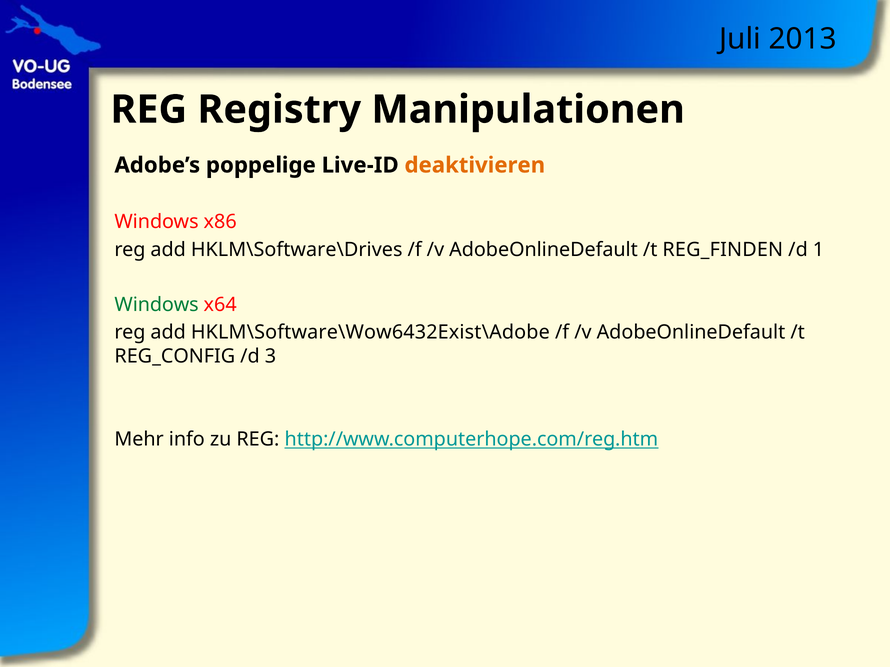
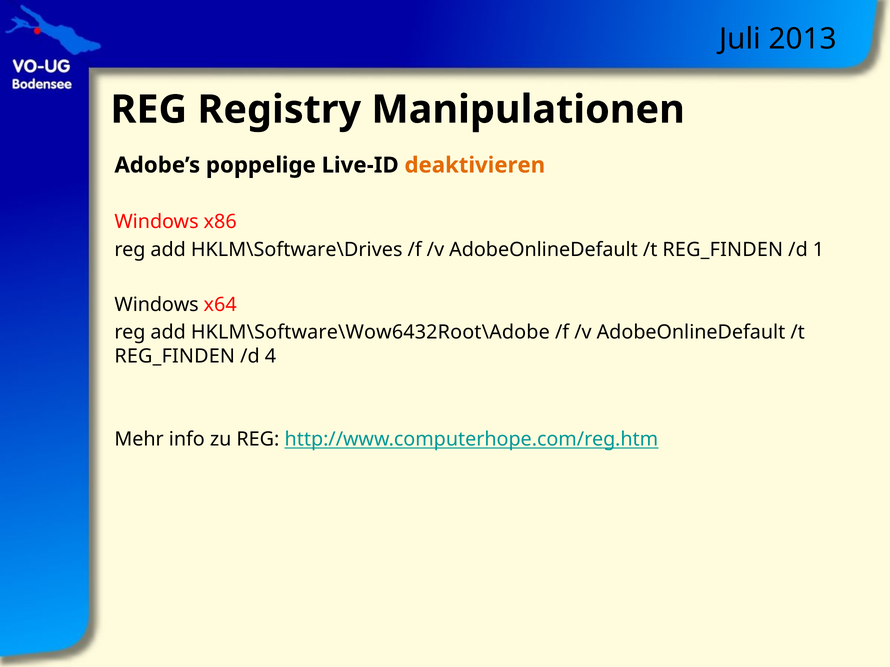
Windows at (157, 305) colour: green -> black
HKLM\Software\Wow6432Exist\Adobe: HKLM\Software\Wow6432Exist\Adobe -> HKLM\Software\Wow6432Root\Adobe
REG_CONFIG at (175, 356): REG_CONFIG -> REG_FINDEN
3: 3 -> 4
